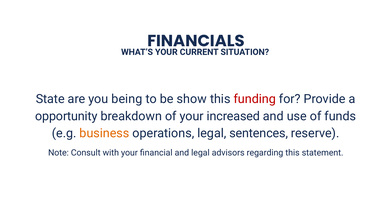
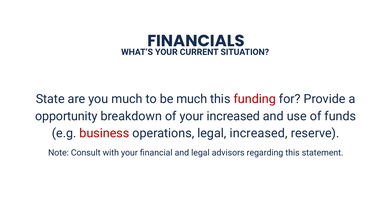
you being: being -> much
be show: show -> much
business colour: orange -> red
legal sentences: sentences -> increased
